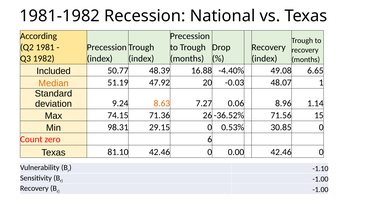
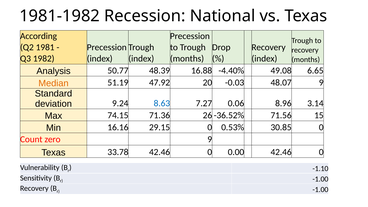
Included: Included -> Analysis
48.07 1: 1 -> 9
8.63 colour: orange -> blue
1.14: 1.14 -> 3.14
98.31: 98.31 -> 16.16
zero 6: 6 -> 9
81.10: 81.10 -> 33.78
